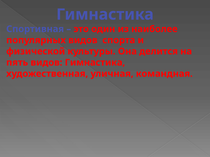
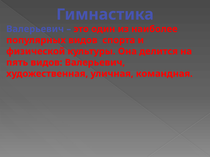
Спортивная at (35, 29): Спортивная -> Валерьевич
видов Гимнастика: Гимнастика -> Валерьевич
